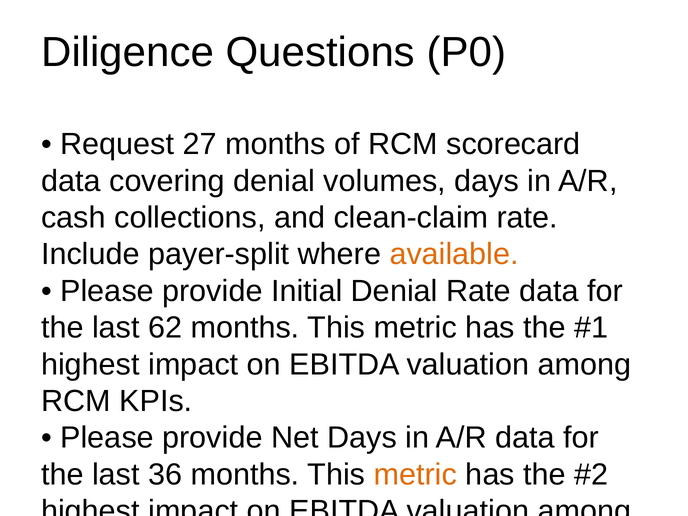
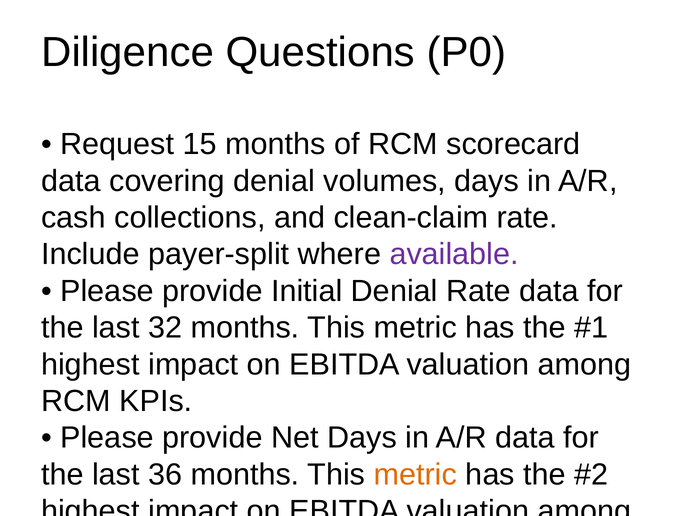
27: 27 -> 15
available colour: orange -> purple
62: 62 -> 32
